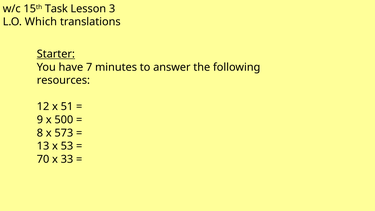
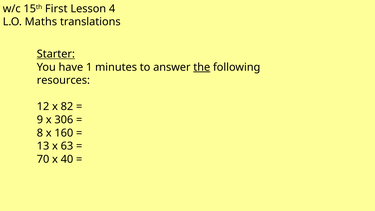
Task: Task -> First
3: 3 -> 4
Which: Which -> Maths
7: 7 -> 1
the underline: none -> present
51: 51 -> 82
500: 500 -> 306
573: 573 -> 160
53: 53 -> 63
33: 33 -> 40
